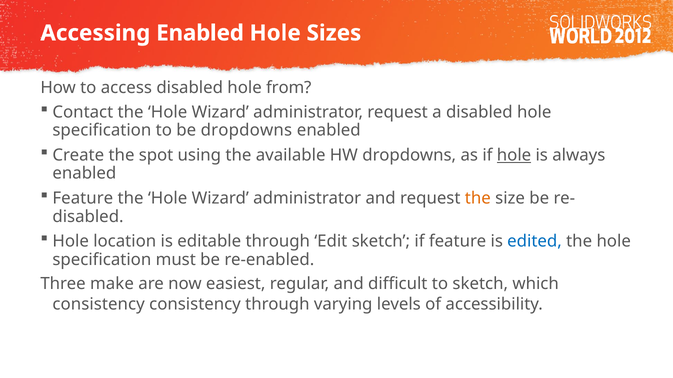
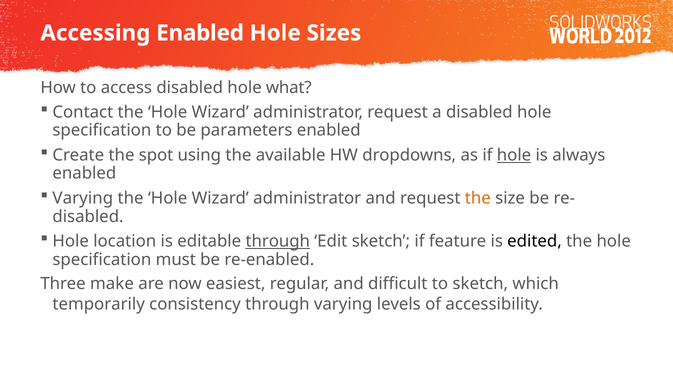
from: from -> what
be dropdowns: dropdowns -> parameters
Feature at (83, 199): Feature -> Varying
through at (278, 242) underline: none -> present
edited colour: blue -> black
consistency at (99, 305): consistency -> temporarily
